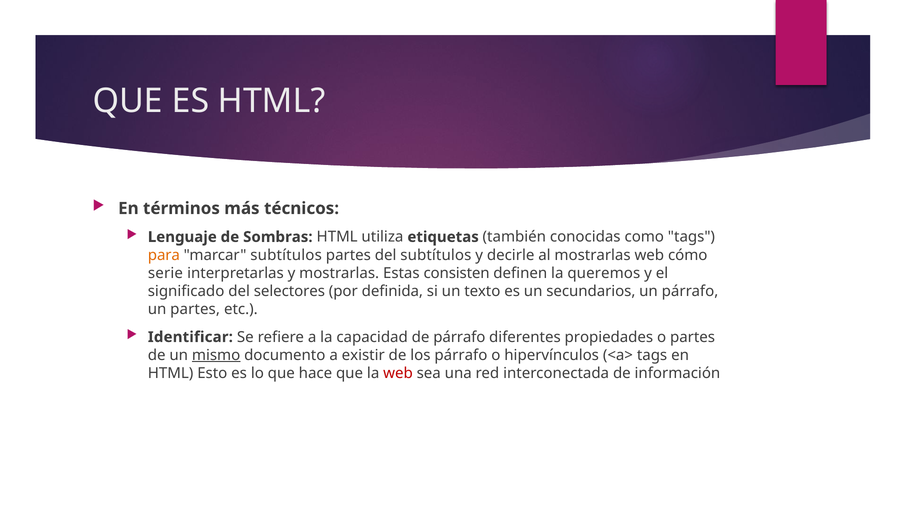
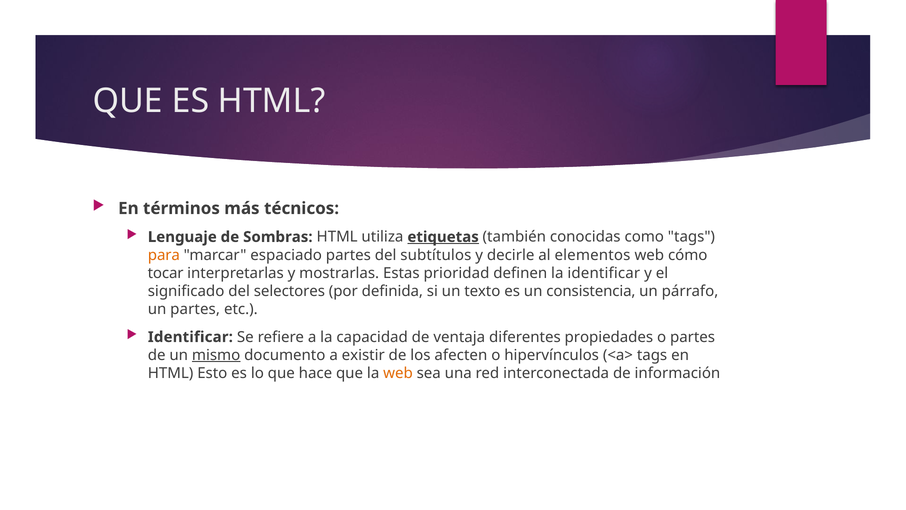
etiquetas underline: none -> present
marcar subtítulos: subtítulos -> espaciado
al mostrarlas: mostrarlas -> elementos
serie: serie -> tocar
consisten: consisten -> prioridad
la queremos: queremos -> identificar
secundarios: secundarios -> consistencia
de párrafo: párrafo -> ventaja
los párrafo: párrafo -> afecten
web at (398, 373) colour: red -> orange
